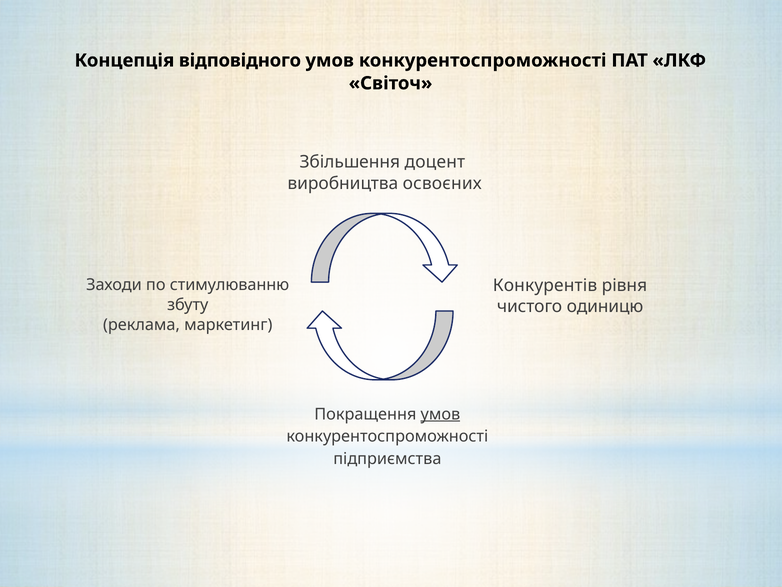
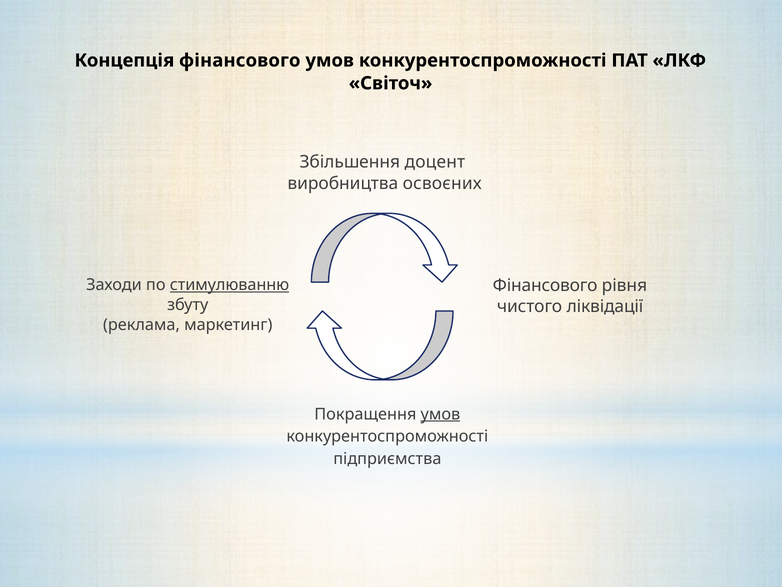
Концепція відповідного: відповідного -> фінансового
стимулюванню underline: none -> present
Конкурентів at (545, 285): Конкурентів -> Фінансового
одиницю: одиницю -> ліквідації
